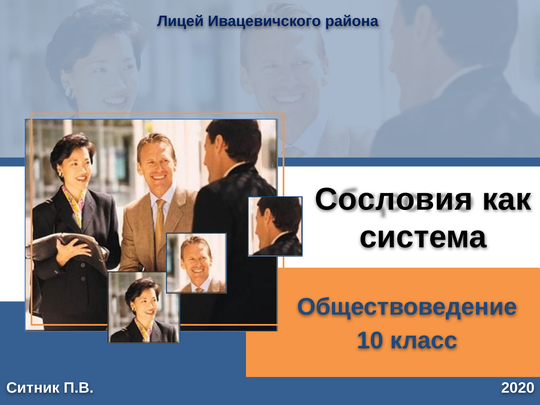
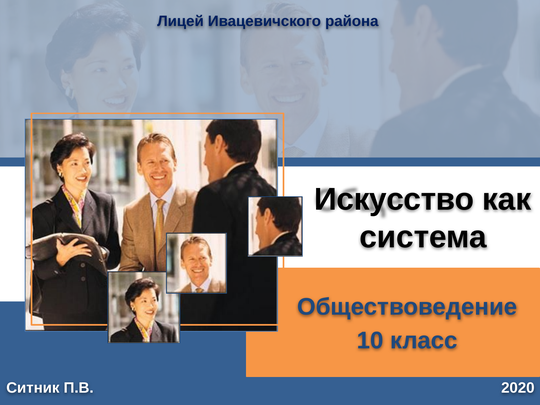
Сословия: Сословия -> Искусство
